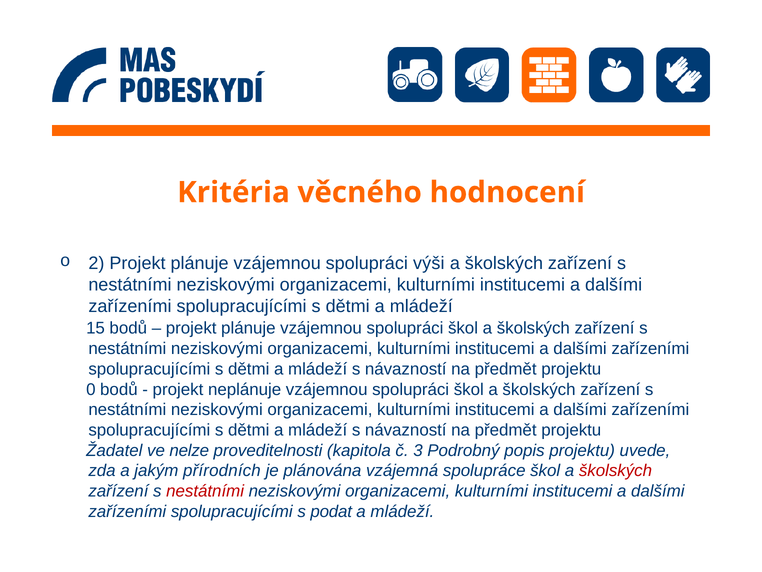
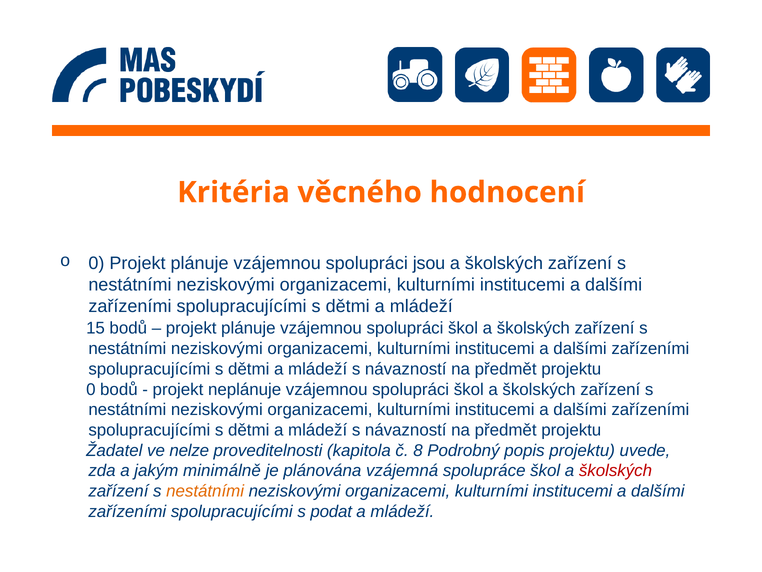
2 at (96, 263): 2 -> 0
výši: výši -> jsou
3: 3 -> 8
přírodních: přírodních -> minimálně
nestátními at (205, 491) colour: red -> orange
